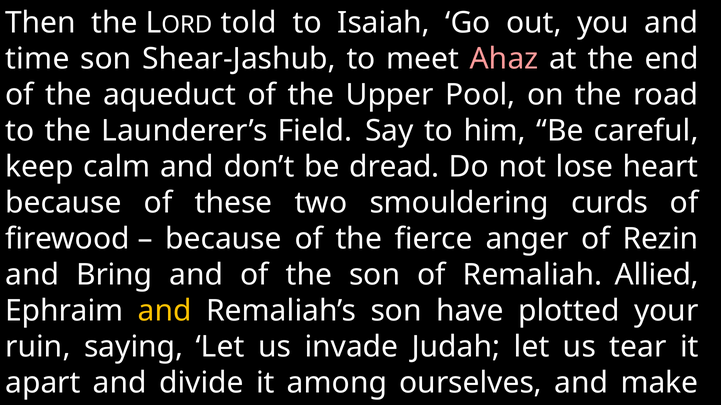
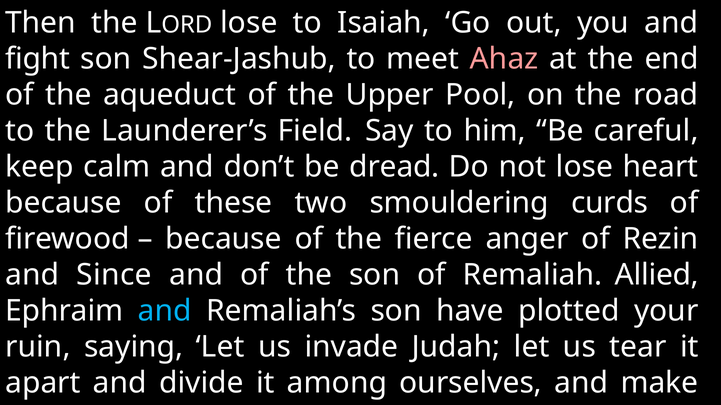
told at (249, 23): told -> lose
time: time -> fight
Bring: Bring -> Since
and at (165, 311) colour: yellow -> light blue
